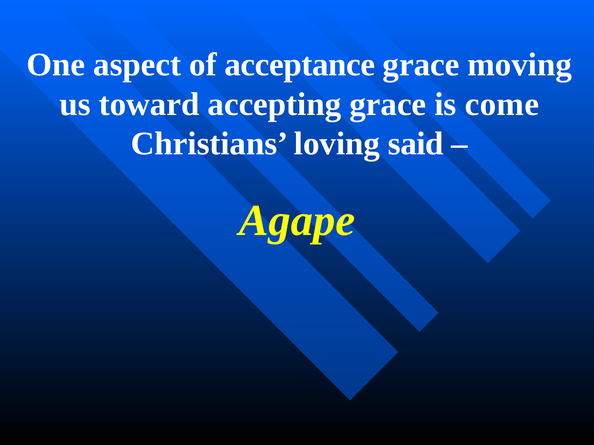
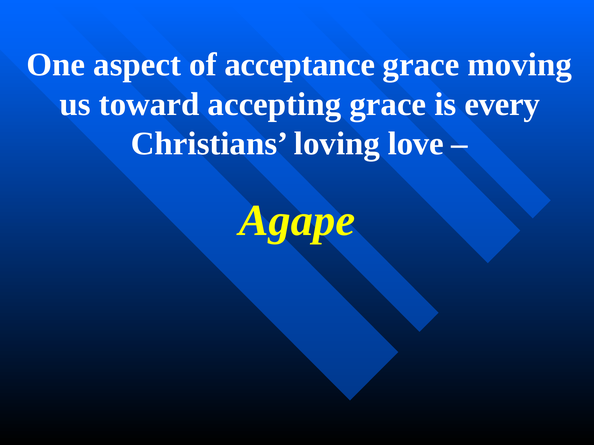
come: come -> every
said: said -> love
